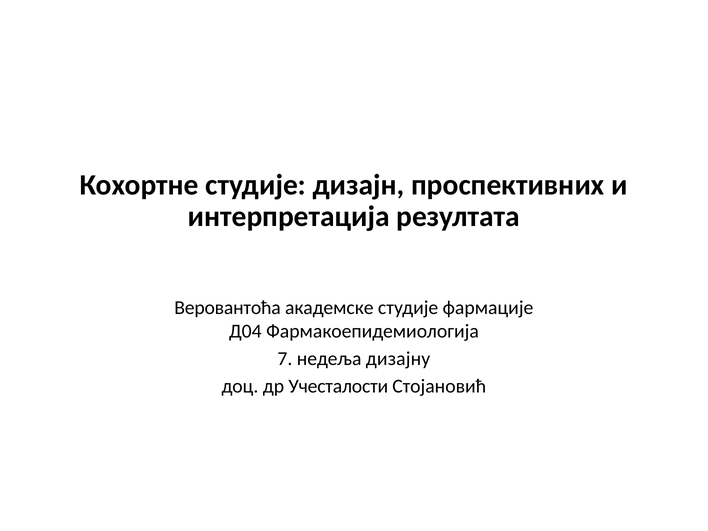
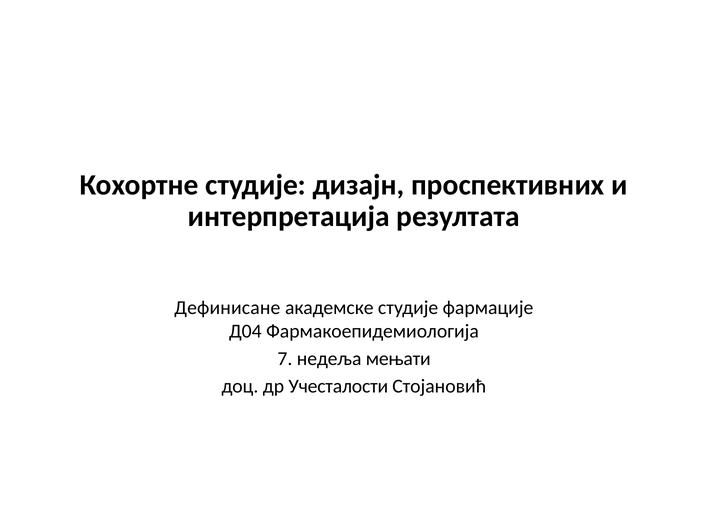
Веровантоћа: Веровантоћа -> Дефинисане
дизајну: дизајну -> мењати
